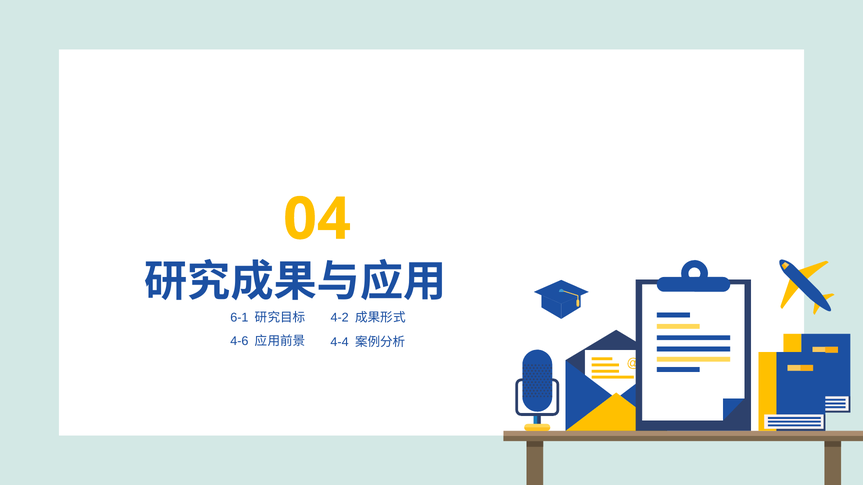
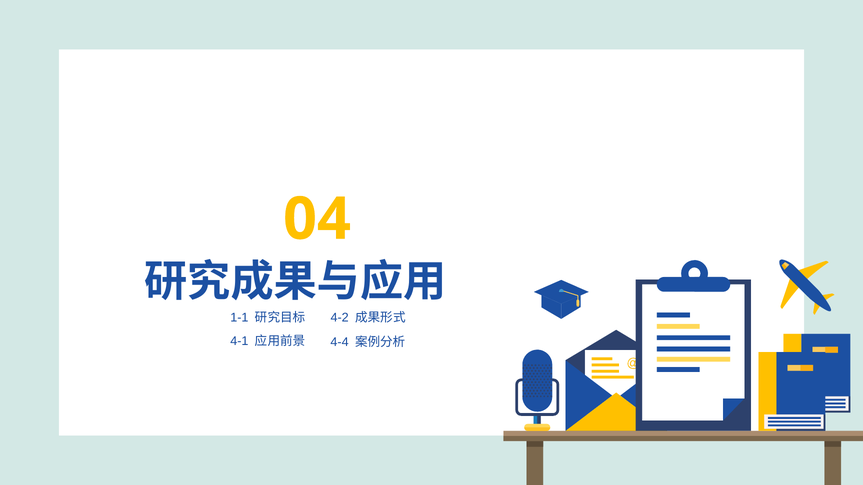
6-1: 6-1 -> 1-1
4-6: 4-6 -> 4-1
